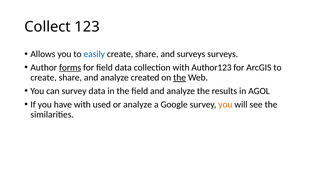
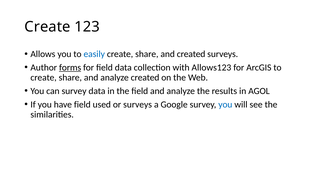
Collect at (48, 27): Collect -> Create
and surveys: surveys -> created
Author123: Author123 -> Allows123
the at (180, 78) underline: present -> none
have with: with -> field
or analyze: analyze -> surveys
you at (225, 105) colour: orange -> blue
